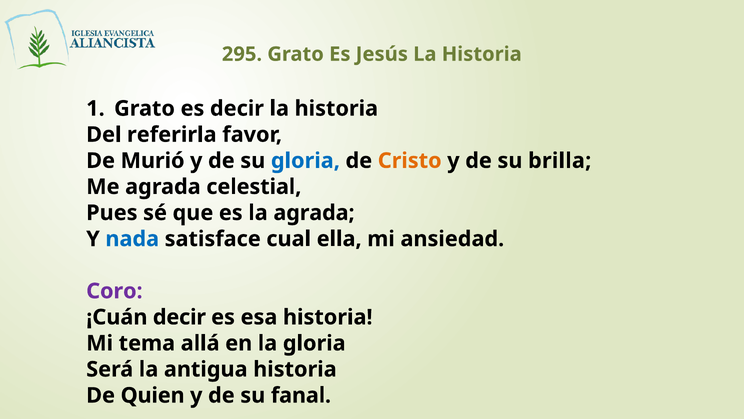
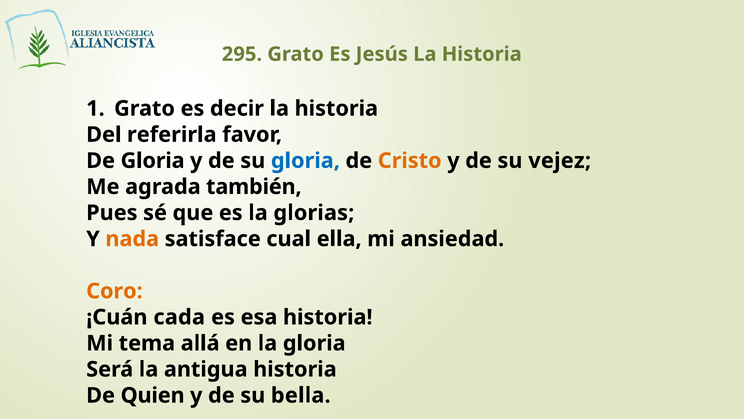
De Murió: Murió -> Gloria
brilla: brilla -> vejez
celestial: celestial -> también
la agrada: agrada -> glorias
nada colour: blue -> orange
Coro colour: purple -> orange
¡Cuán decir: decir -> cada
fanal: fanal -> bella
